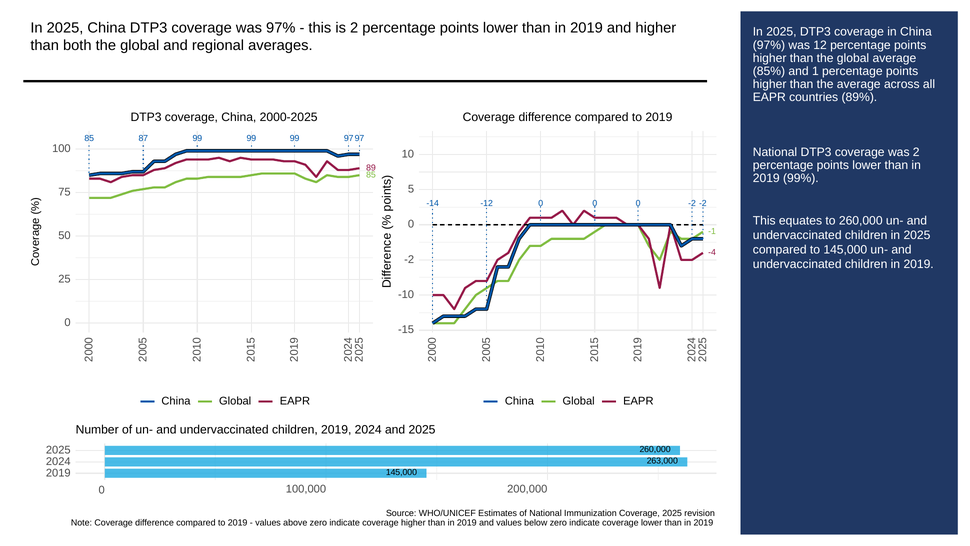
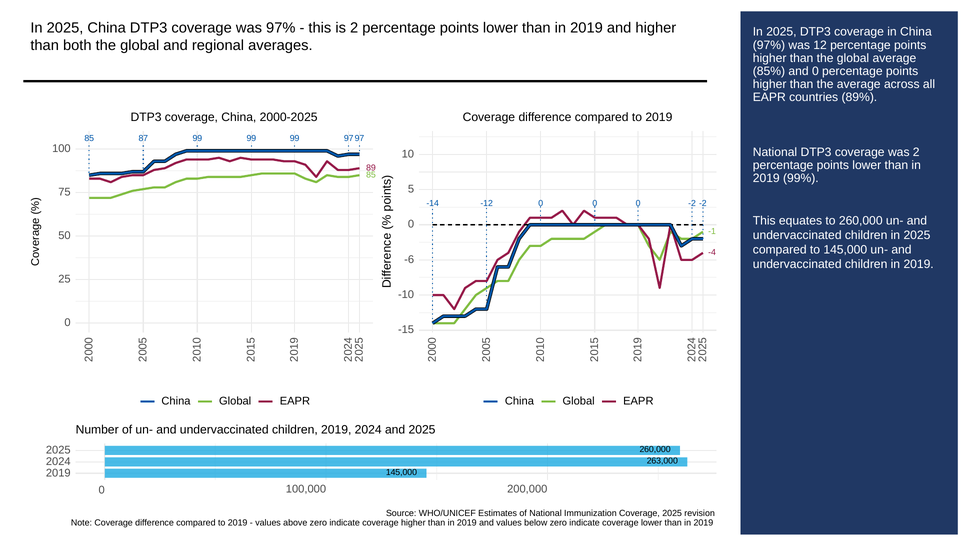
and 1: 1 -> 0
-2 at (409, 259): -2 -> -6
